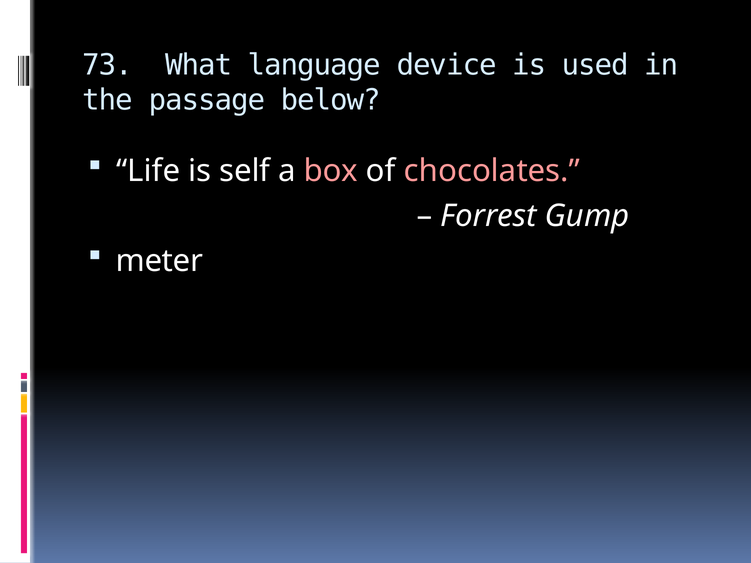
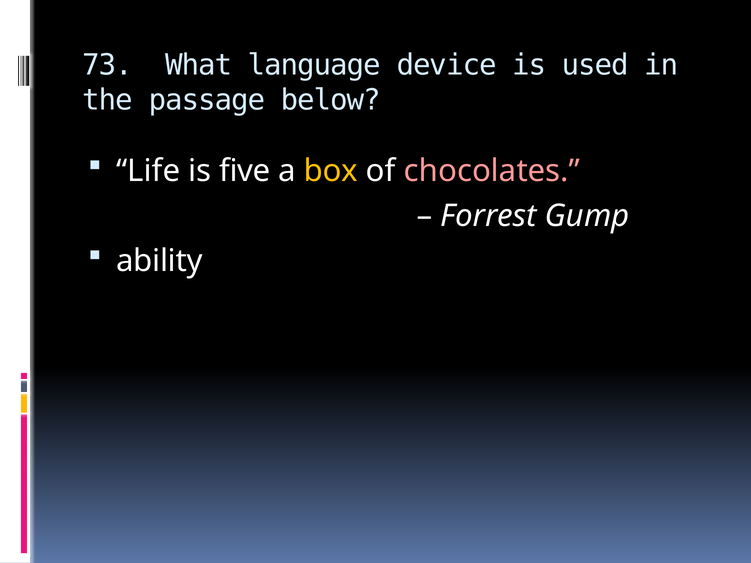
self: self -> five
box colour: pink -> yellow
meter: meter -> ability
